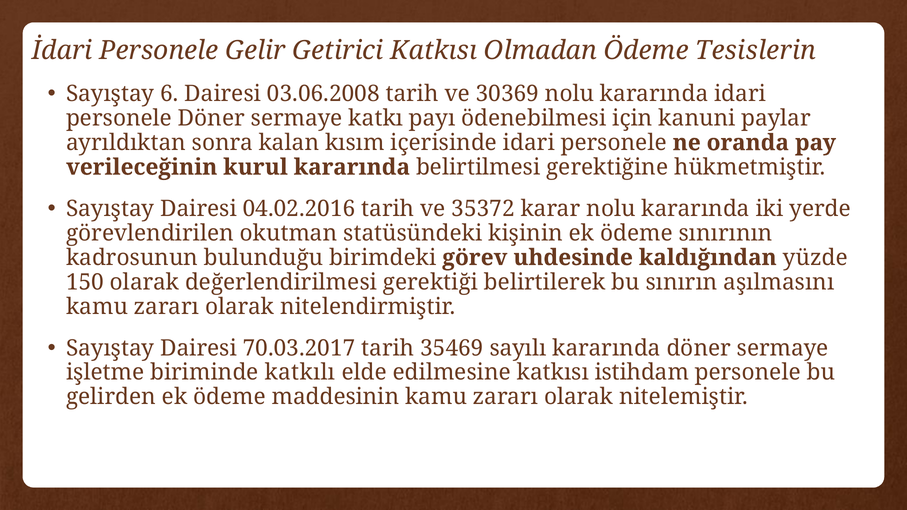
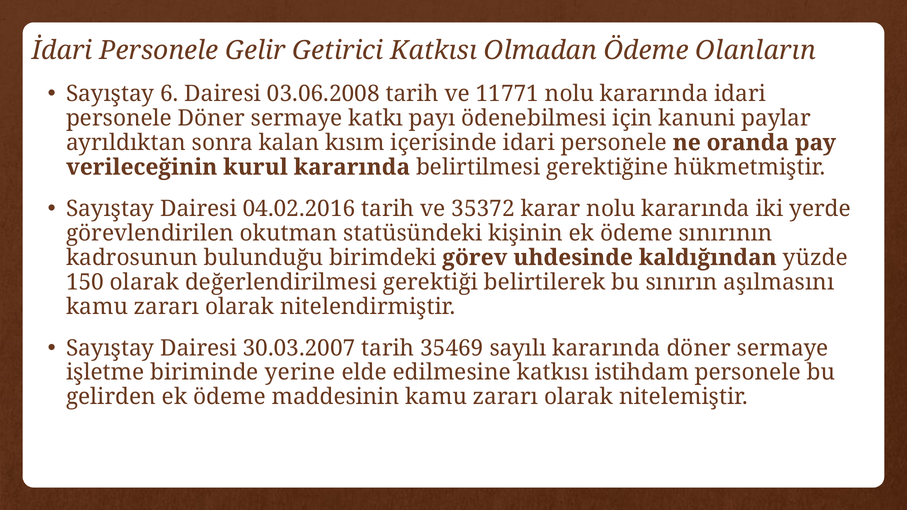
Tesislerin: Tesislerin -> Olanların
30369: 30369 -> 11771
70.03.2017: 70.03.2017 -> 30.03.2007
katkılı: katkılı -> yerine
